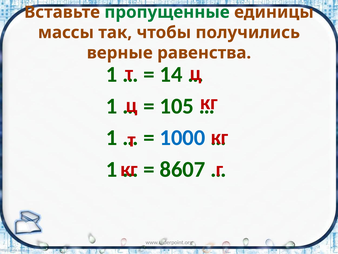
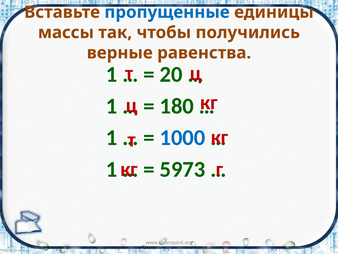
пропущенные colour: green -> blue
14: 14 -> 20
105: 105 -> 180
8607: 8607 -> 5973
